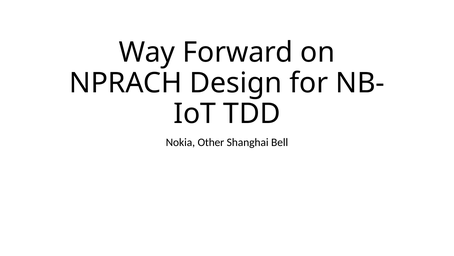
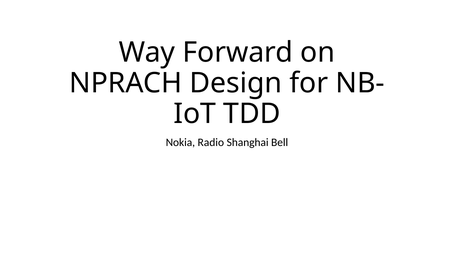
Other: Other -> Radio
